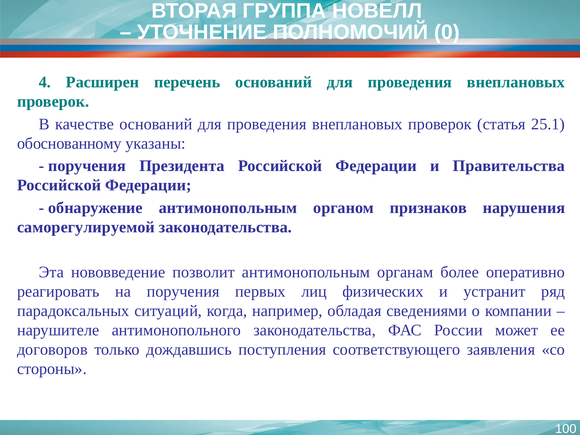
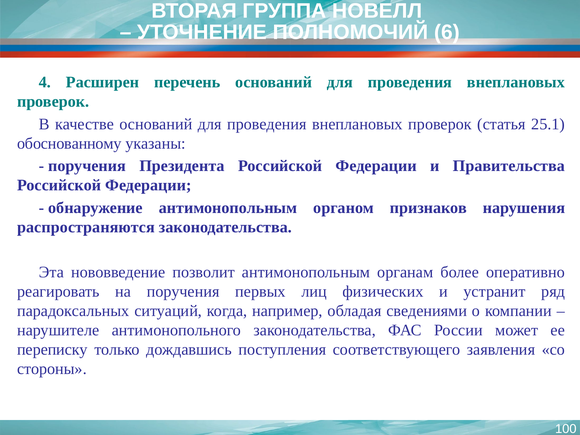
0: 0 -> 6
саморегулируемой: саморегулируемой -> распространяются
договоров: договоров -> переписку
